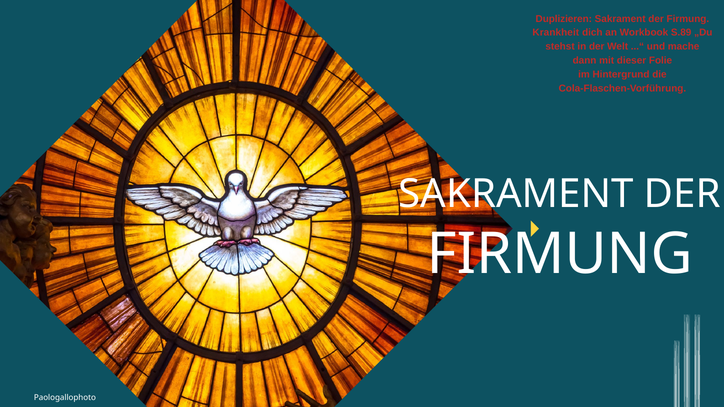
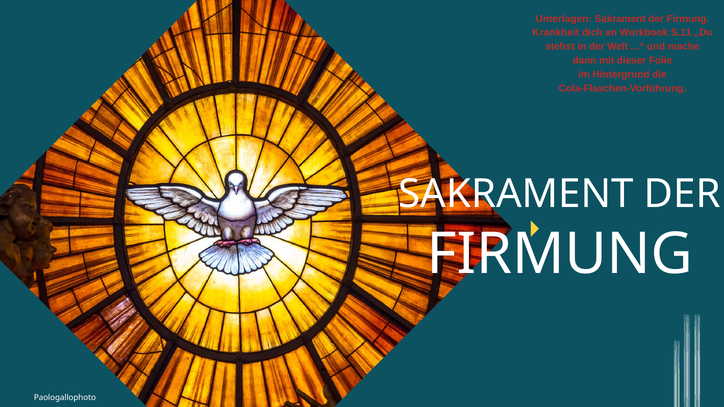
Duplizieren: Duplizieren -> Unterlagen
S.89: S.89 -> S.11
